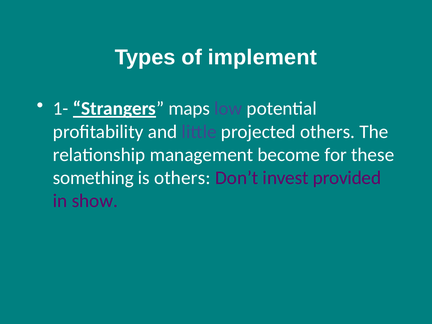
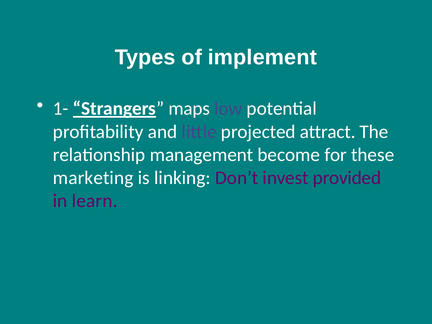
projected others: others -> attract
something: something -> marketing
is others: others -> linking
show: show -> learn
